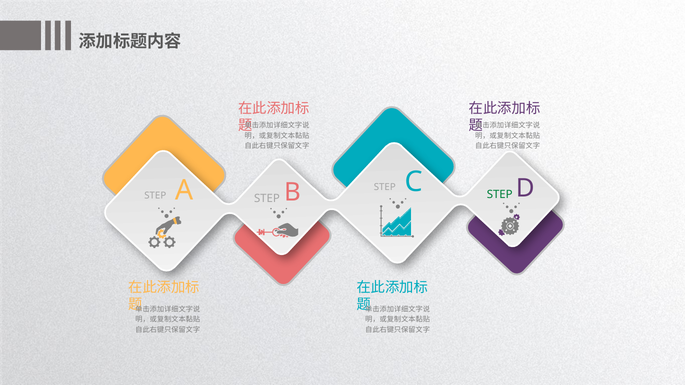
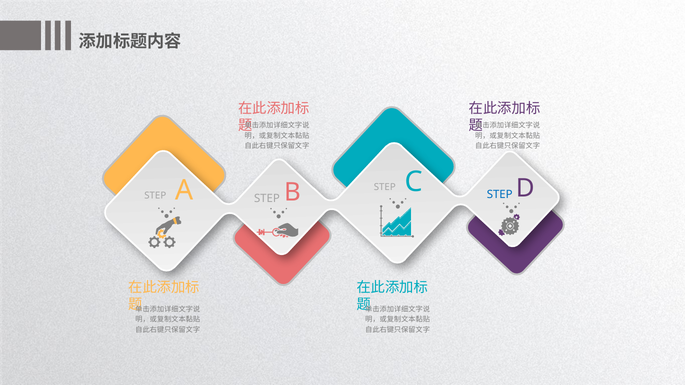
STEP at (500, 195) colour: green -> blue
